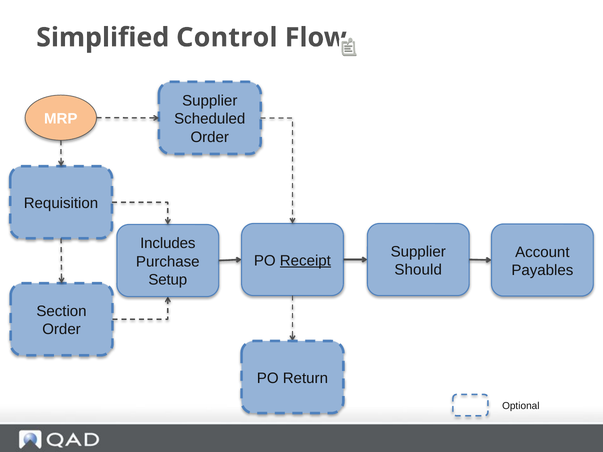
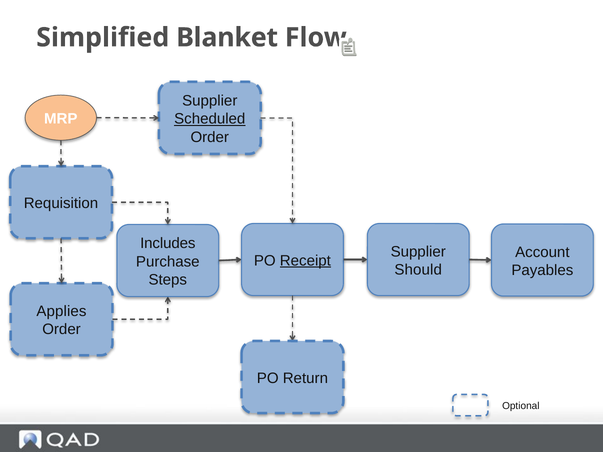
Control: Control -> Blanket
Scheduled underline: none -> present
Setup: Setup -> Steps
Section: Section -> Applies
